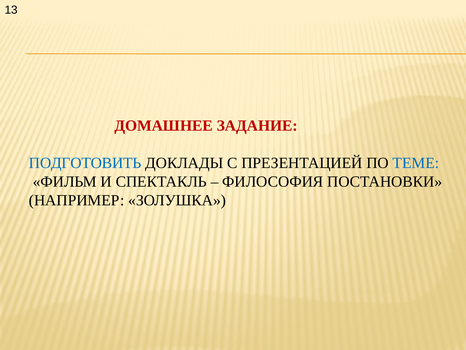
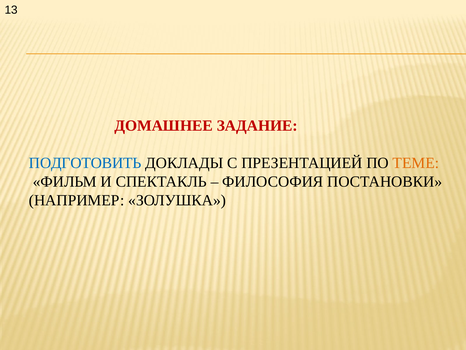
ТЕМЕ colour: blue -> orange
